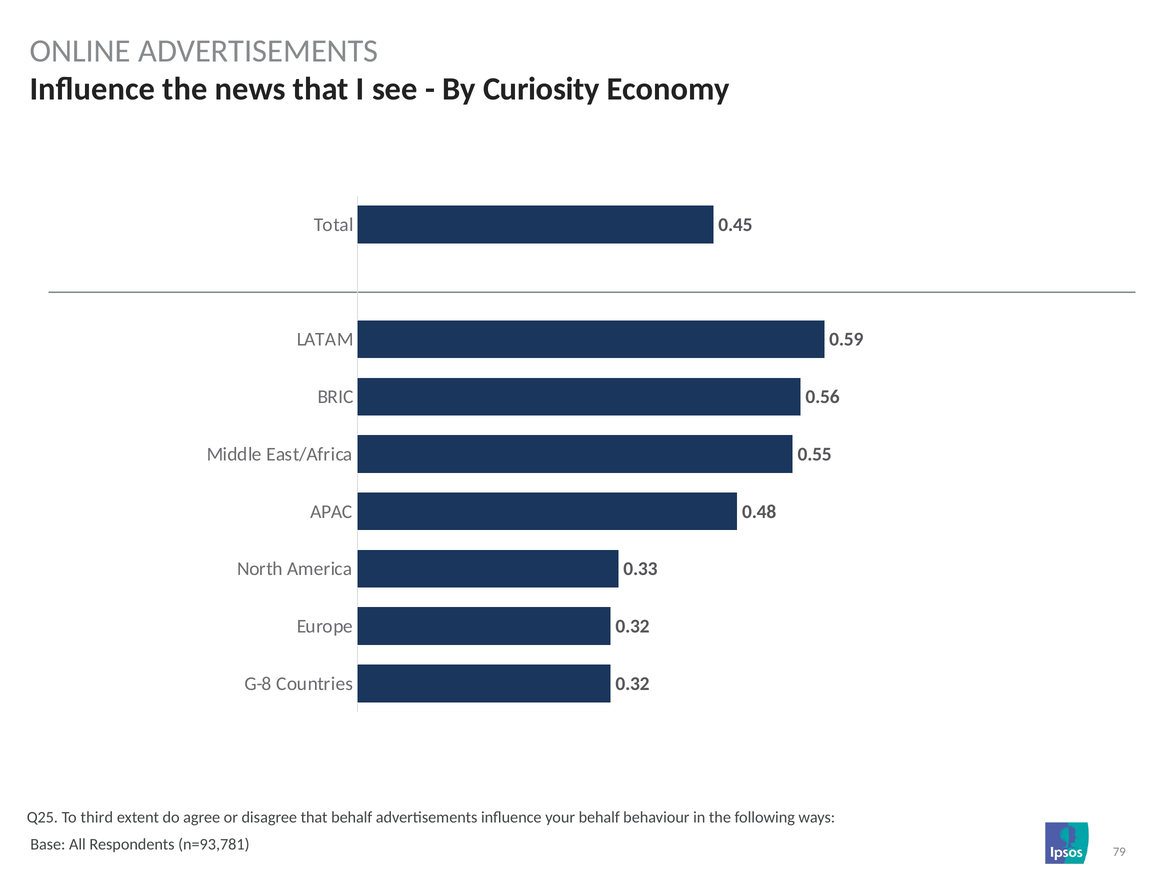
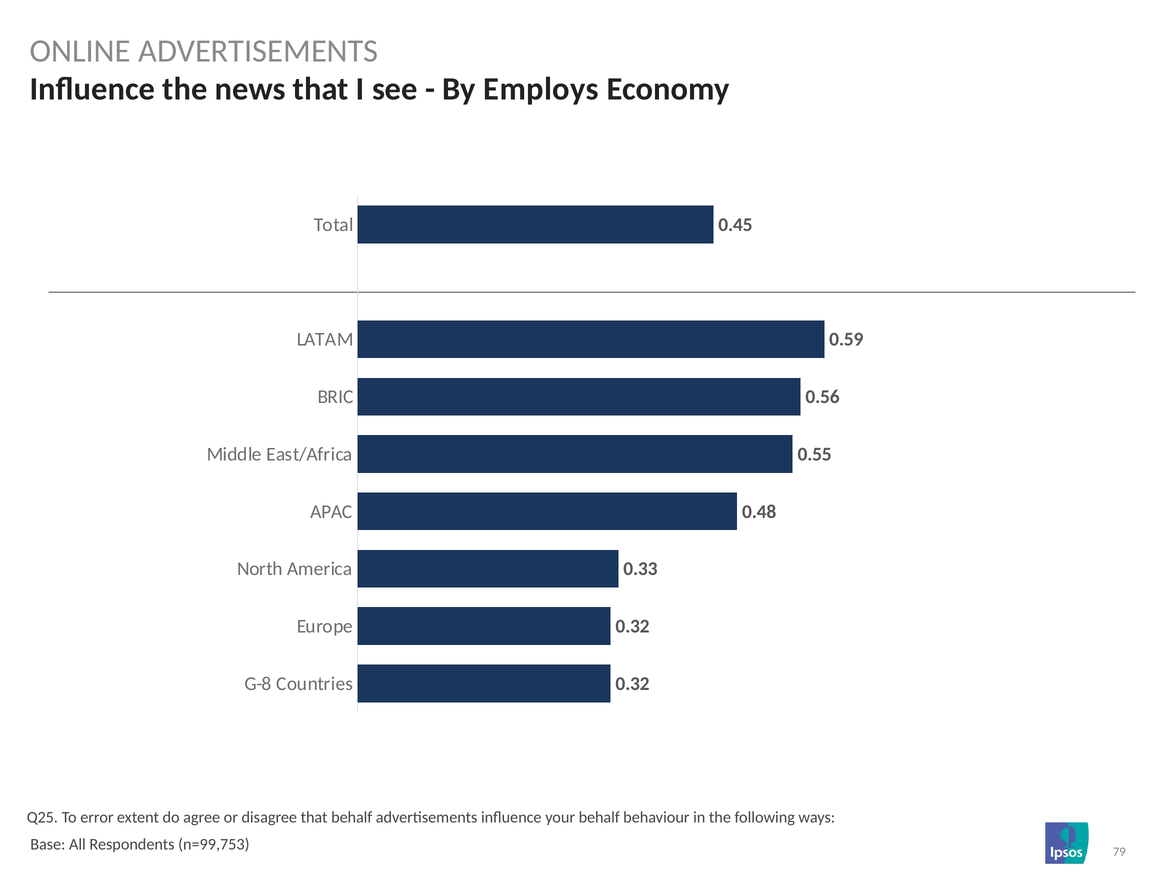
Curiosity: Curiosity -> Employs
third: third -> error
n=93,781: n=93,781 -> n=99,753
